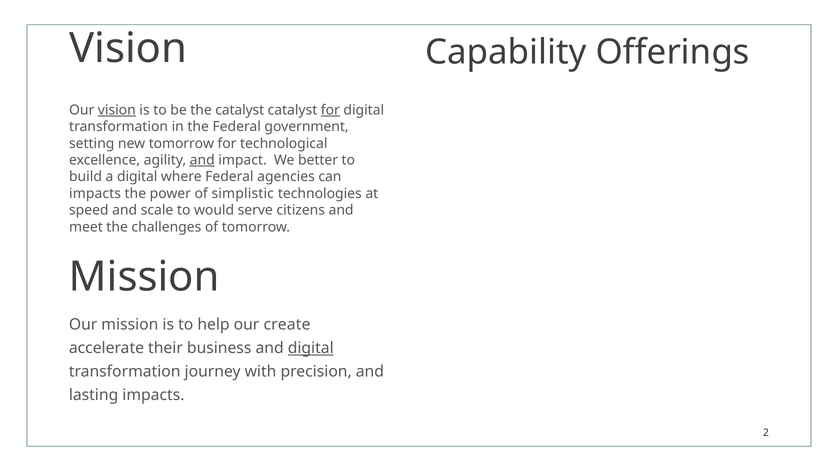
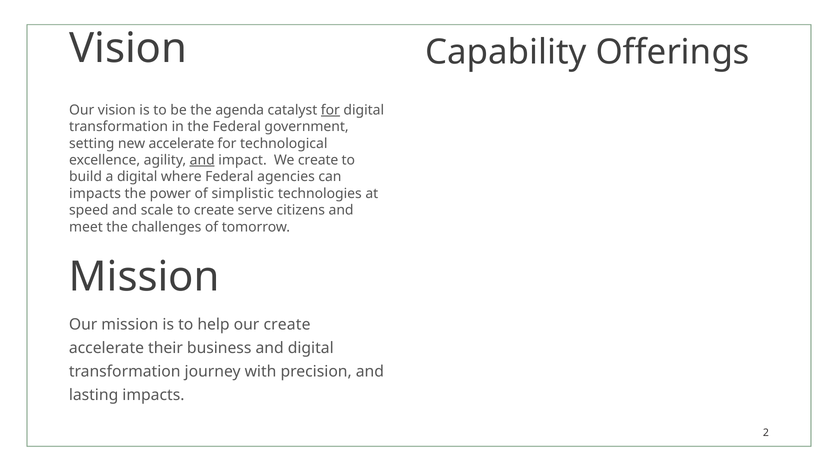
vision at (117, 110) underline: present -> none
the catalyst: catalyst -> agenda
new tomorrow: tomorrow -> accelerate
We better: better -> create
to would: would -> create
digital at (311, 348) underline: present -> none
